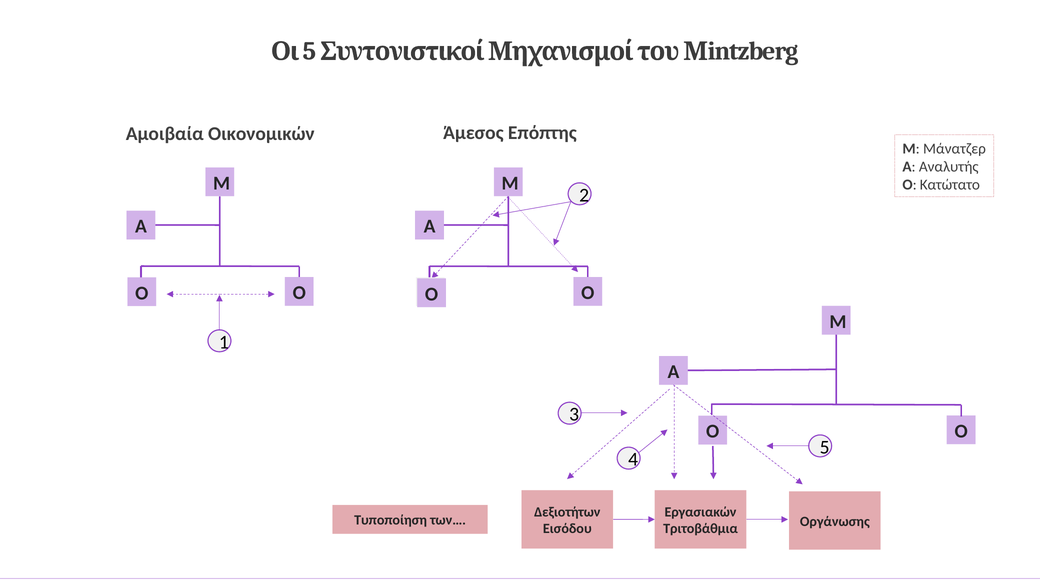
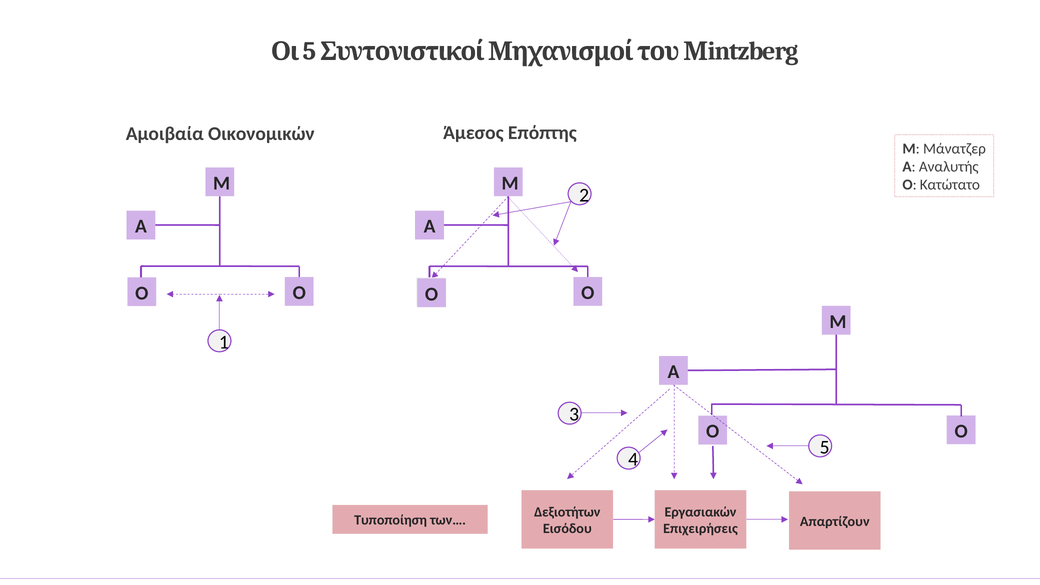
Οργάνωσης: Οργάνωσης -> Απαρτίζουν
Τριτοβάθμια: Τριτοβάθμια -> Επιχειρήσεις
